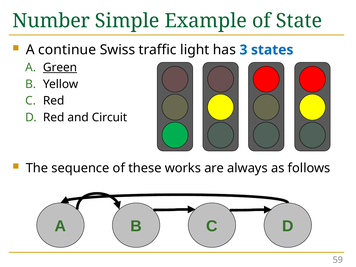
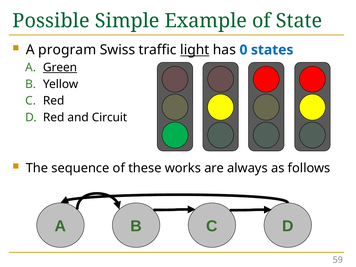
Number: Number -> Possible
continue: continue -> program
light underline: none -> present
3: 3 -> 0
